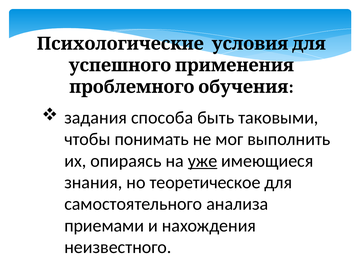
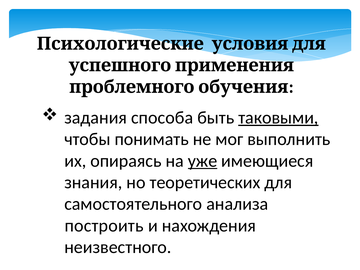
таковыми underline: none -> present
теоретическое: теоретическое -> теоретических
приемами: приемами -> построить
